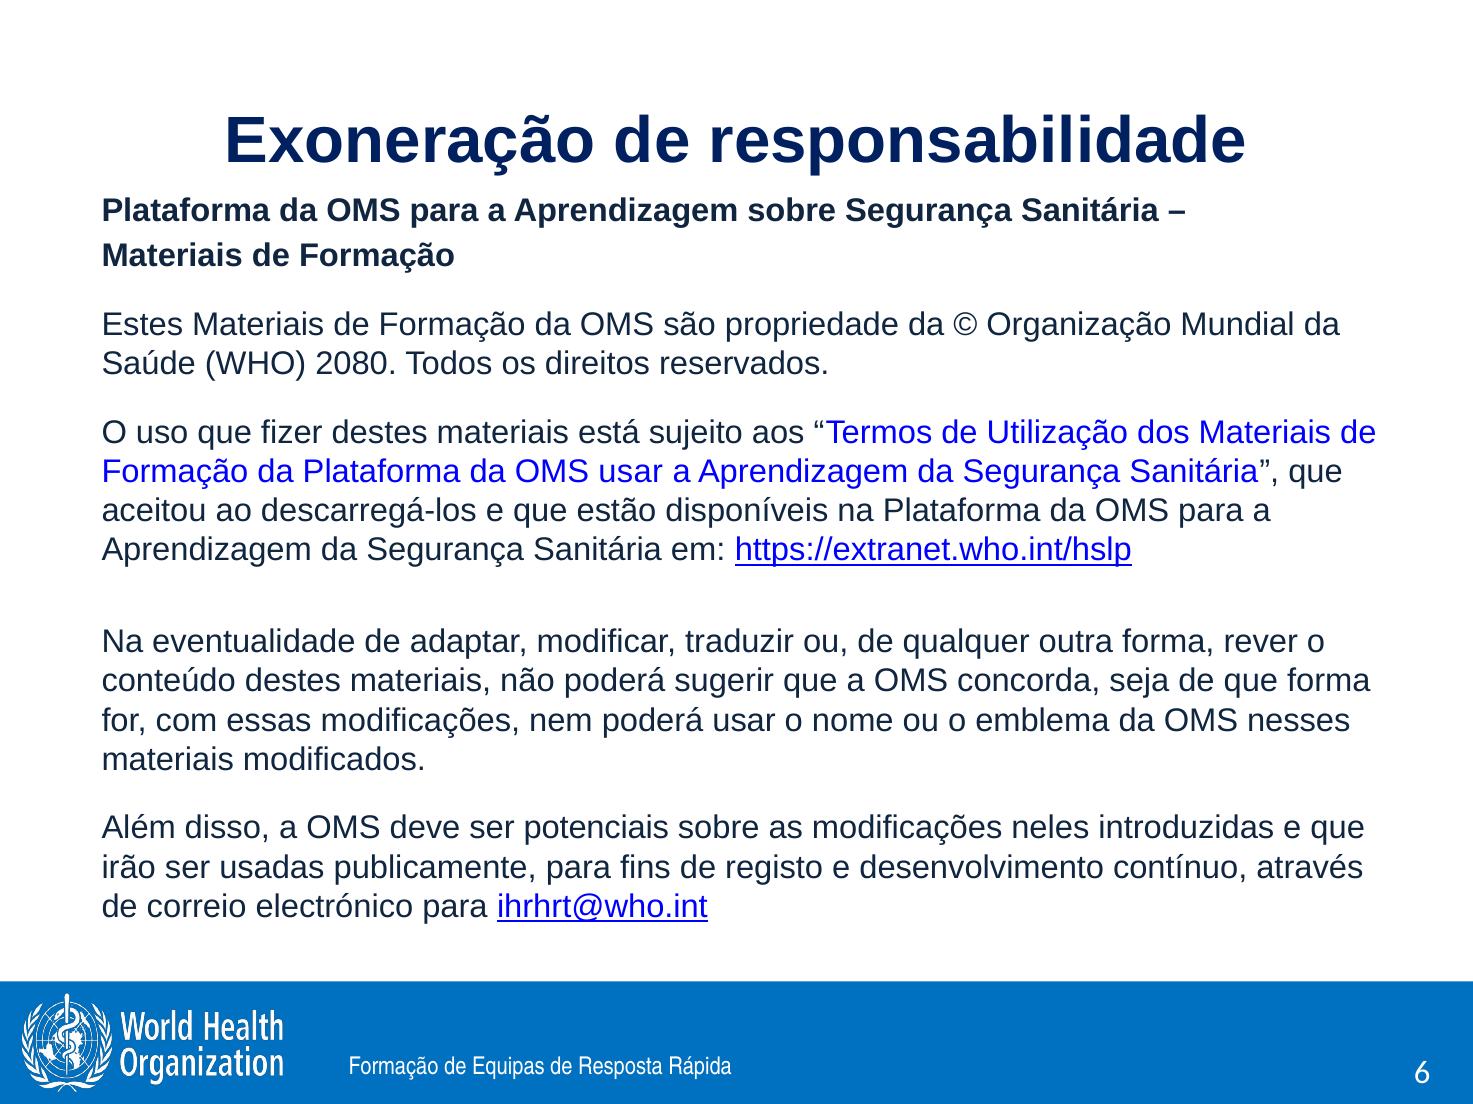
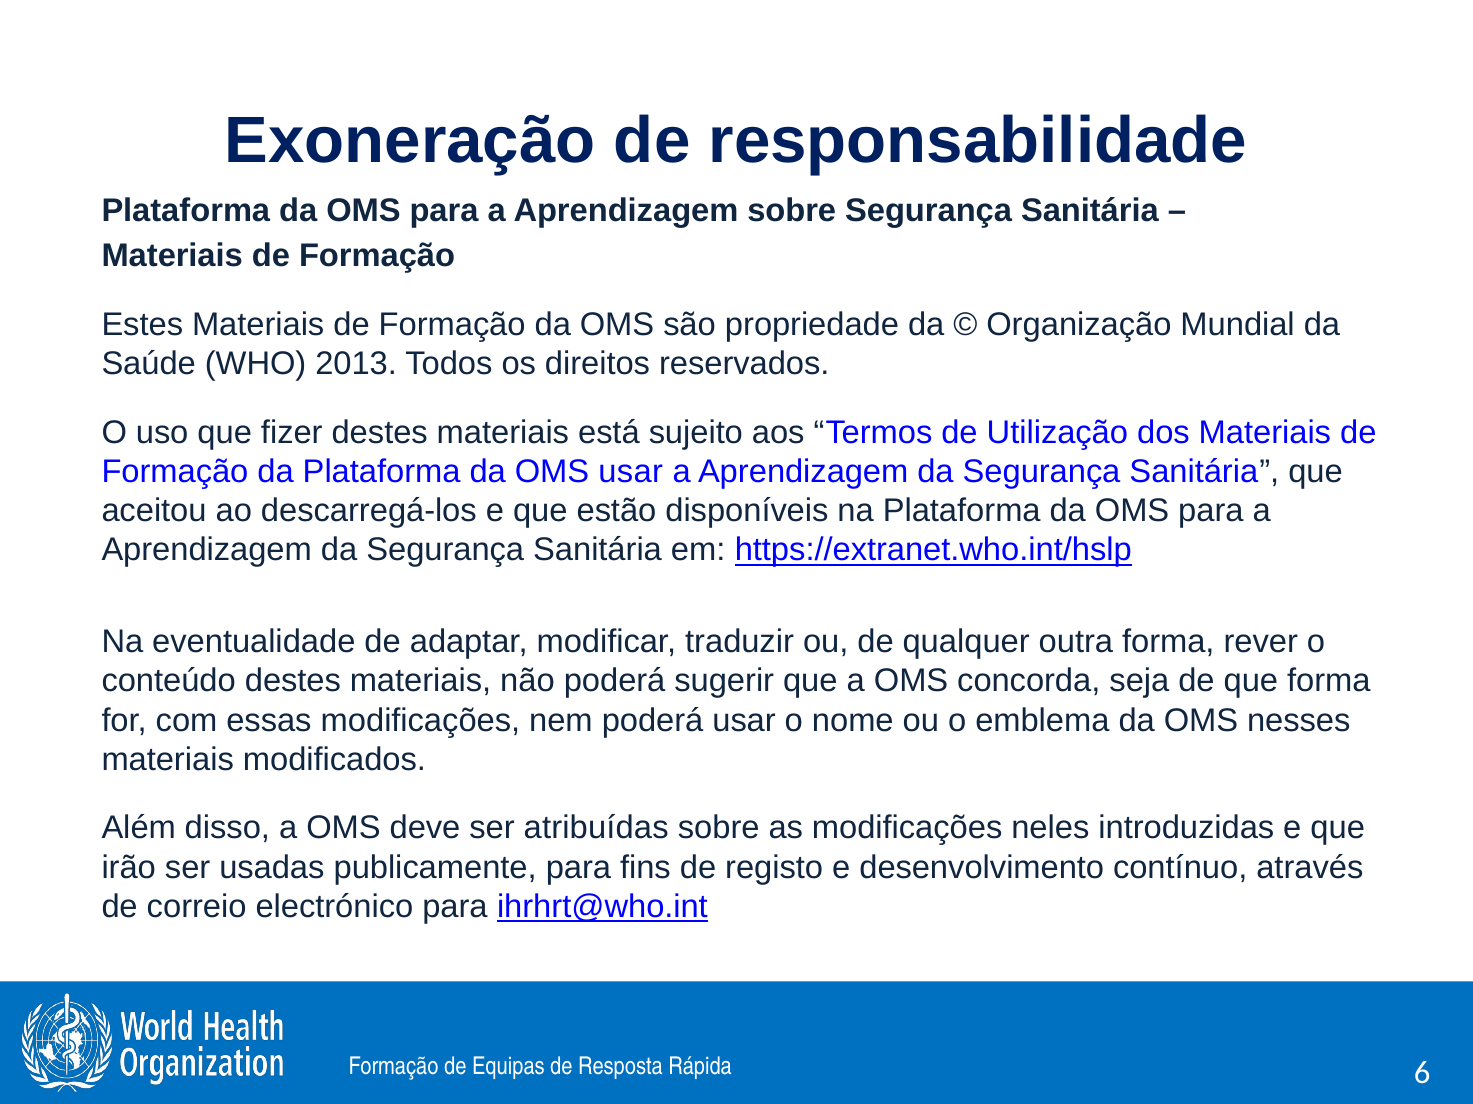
2080: 2080 -> 2013
potenciais: potenciais -> atribuídas
